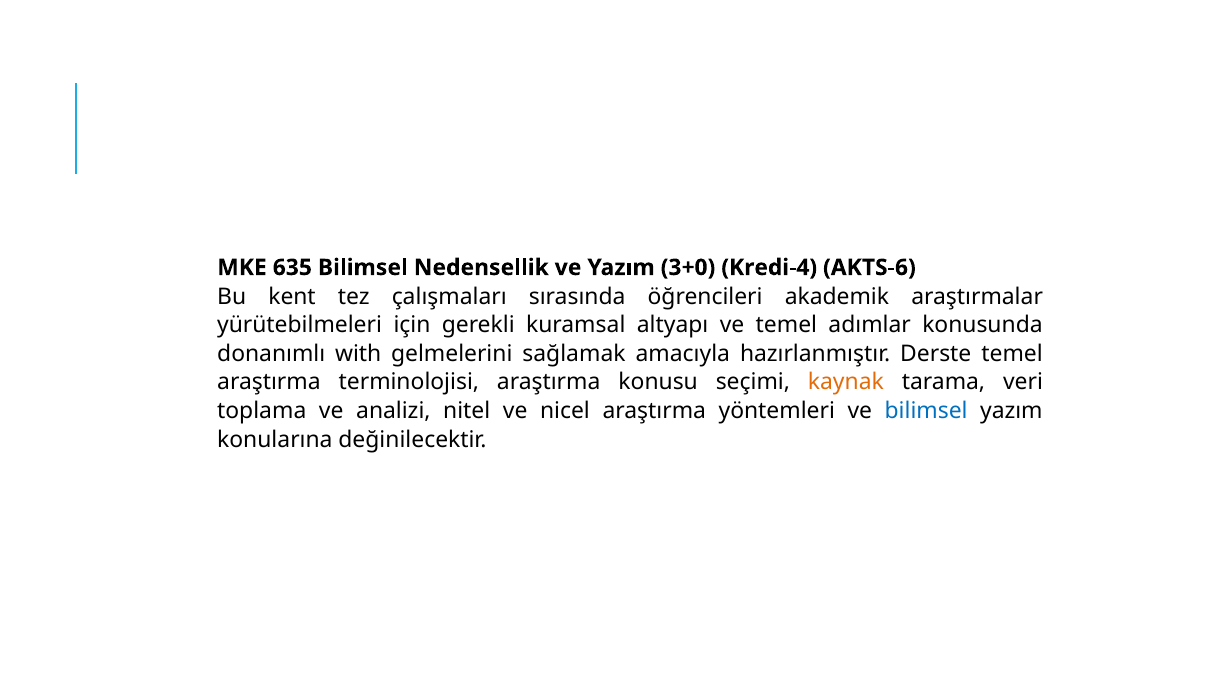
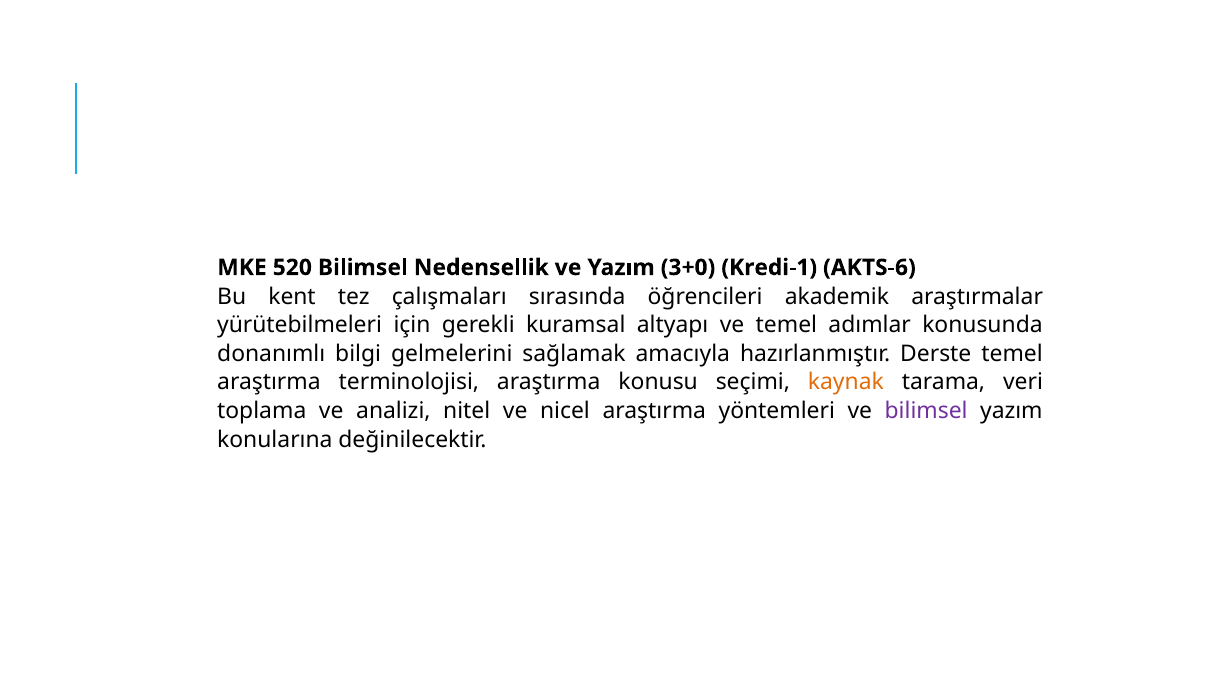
635: 635 -> 520
Kredi-4: Kredi-4 -> Kredi-1
with: with -> bilgi
bilimsel at (926, 411) colour: blue -> purple
